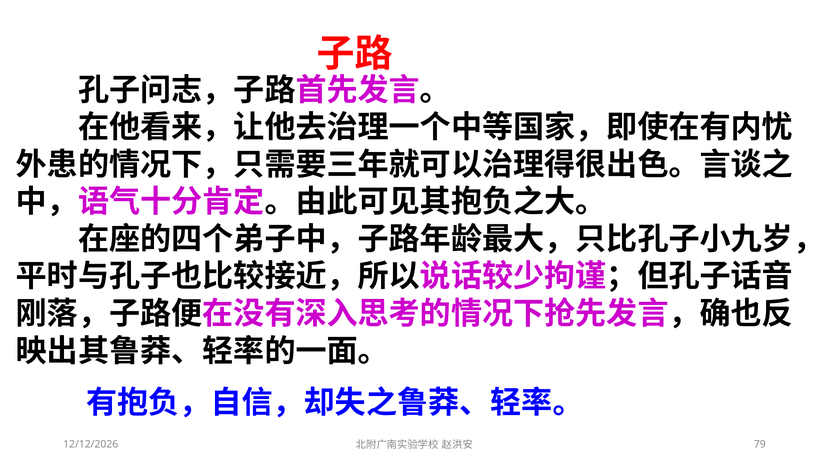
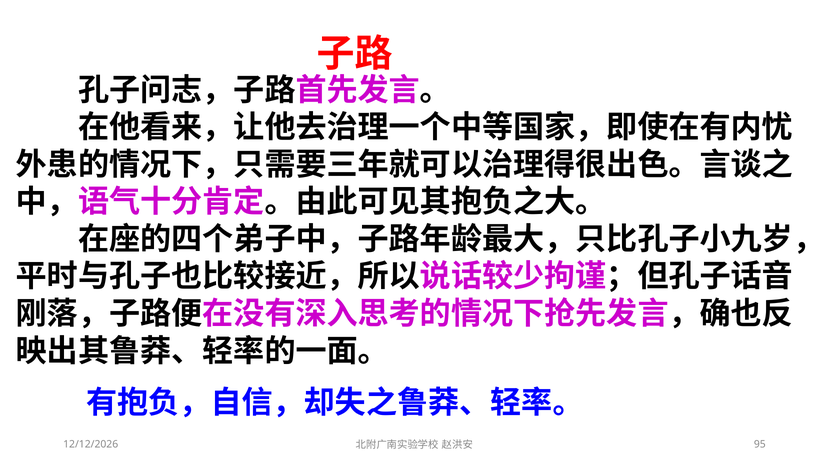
79: 79 -> 95
